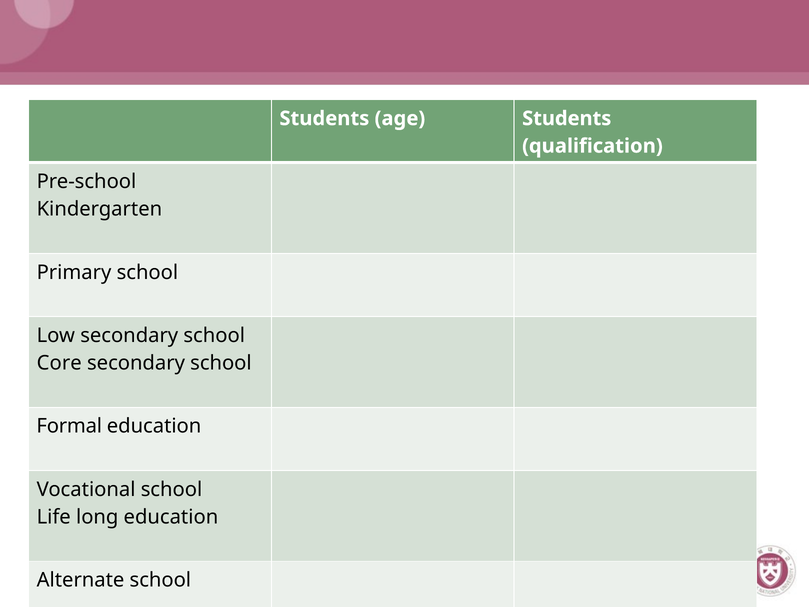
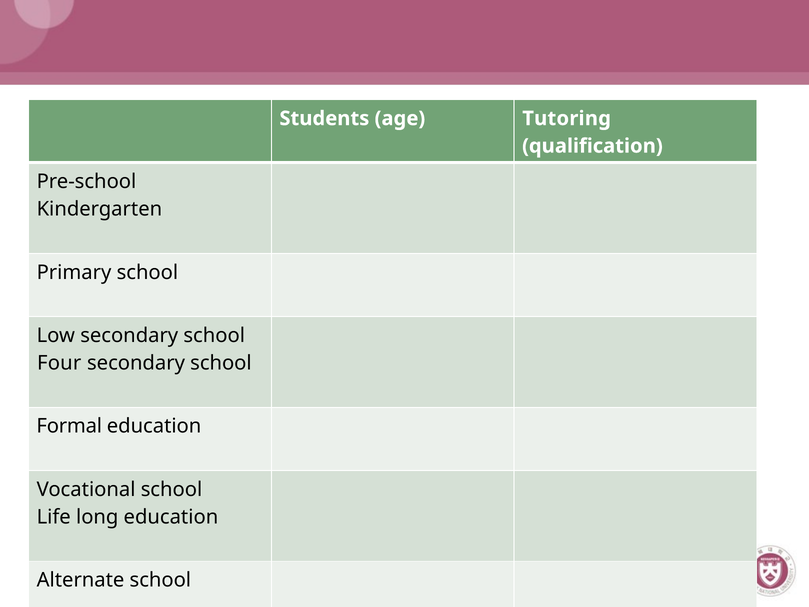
age Students: Students -> Tutoring
Core: Core -> Four
